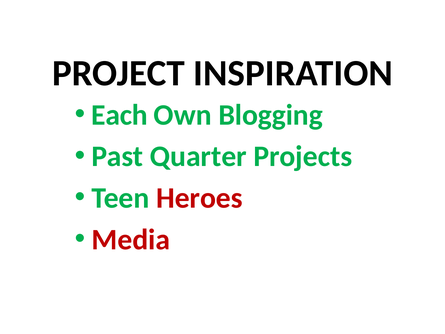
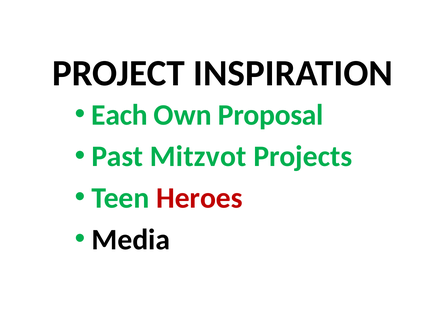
Blogging: Blogging -> Proposal
Quarter: Quarter -> Mitzvot
Media colour: red -> black
